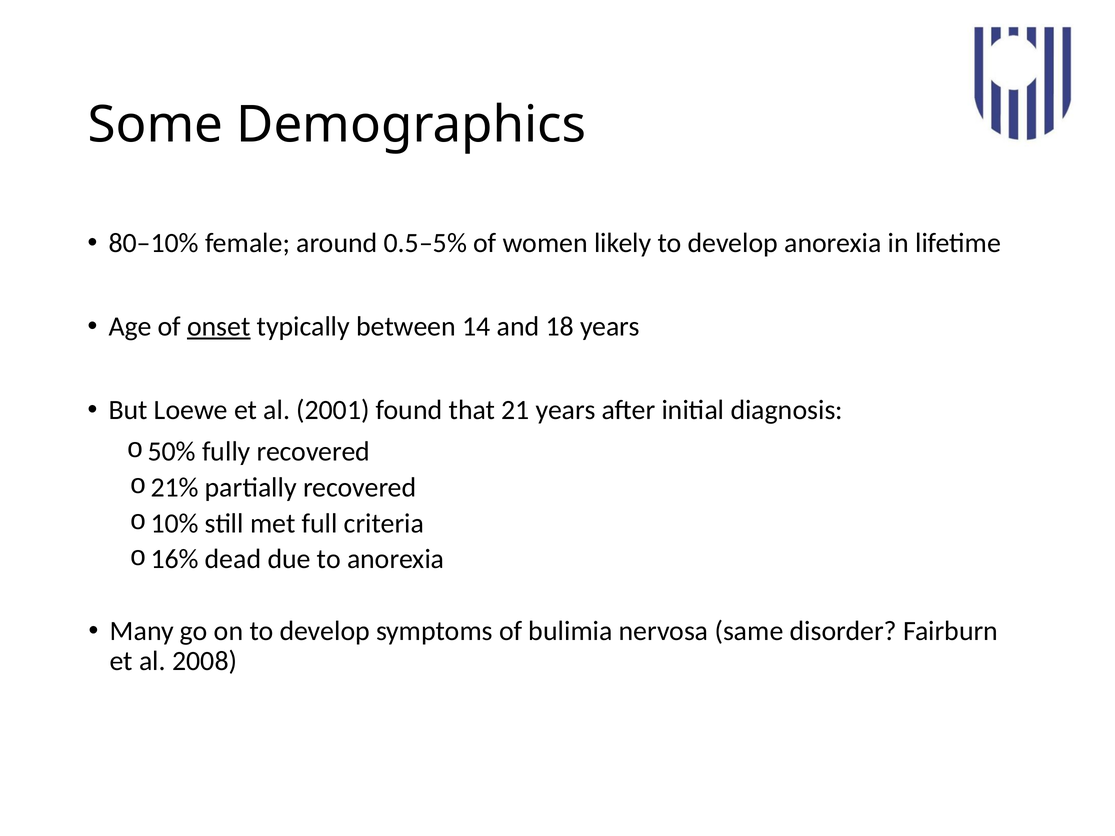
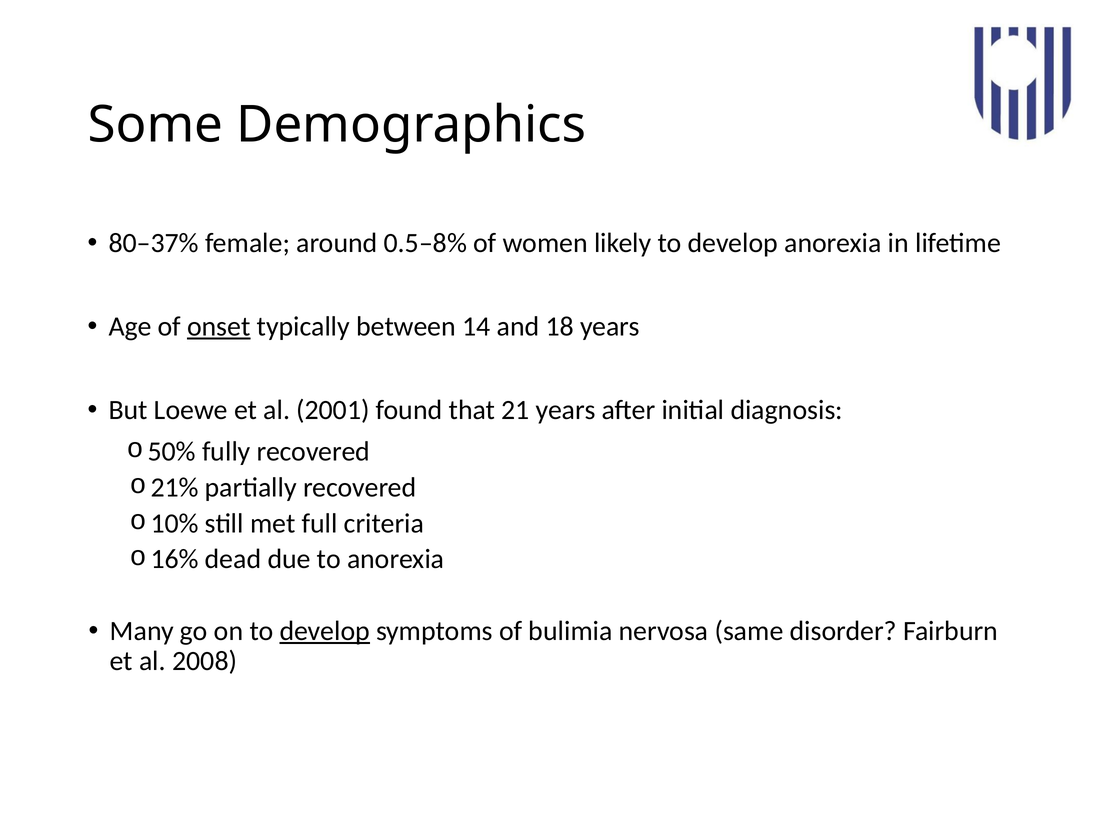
80–10%: 80–10% -> 80–37%
0.5–5%: 0.5–5% -> 0.5–8%
develop at (325, 631) underline: none -> present
